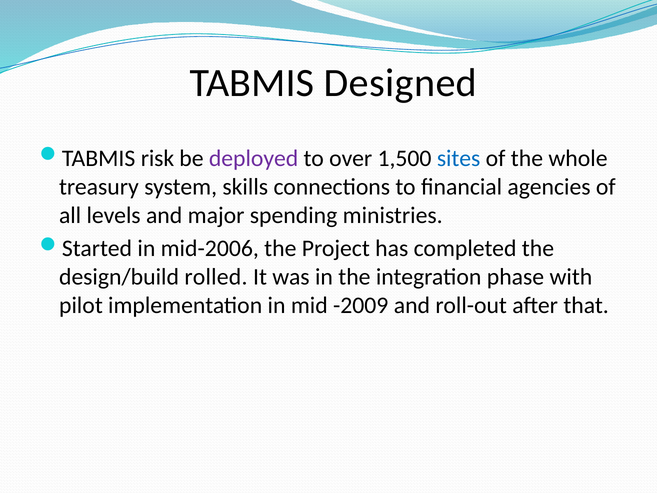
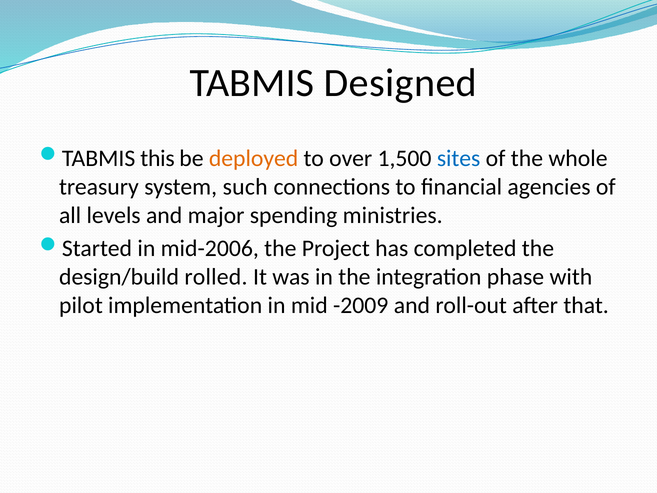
risk: risk -> this
deployed colour: purple -> orange
skills: skills -> such
